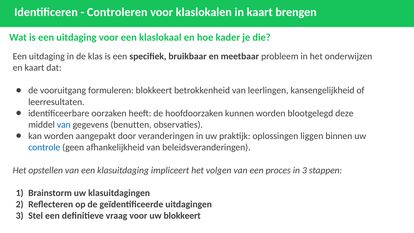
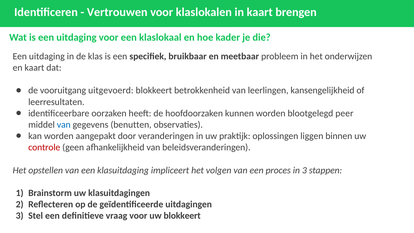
Controleren: Controleren -> Vertrouwen
formuleren: formuleren -> uitgevoerd
deze: deze -> peer
controle colour: blue -> red
